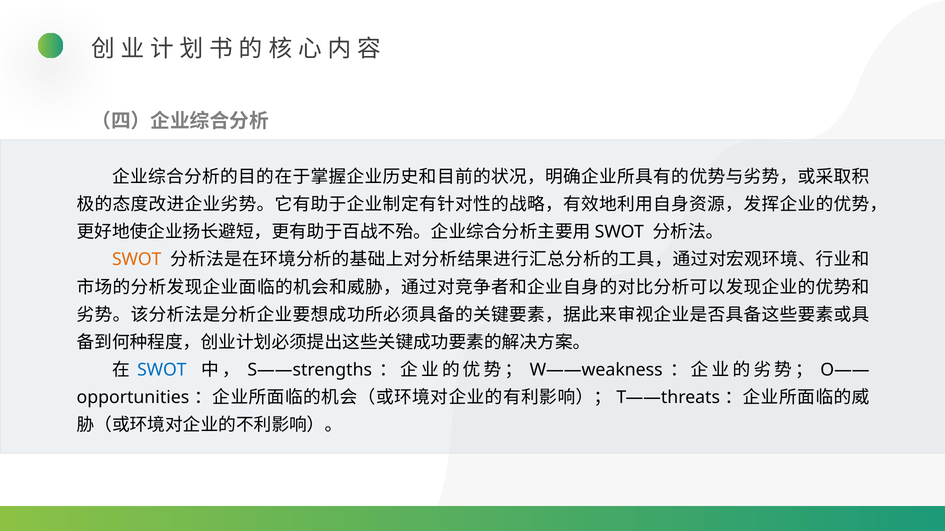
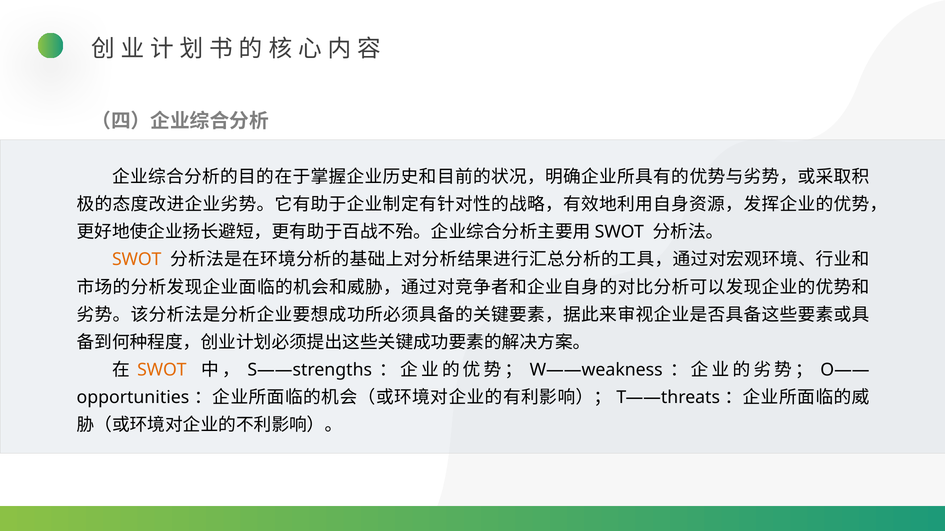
SWOT at (162, 370) colour: blue -> orange
